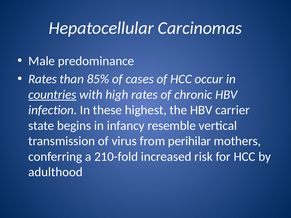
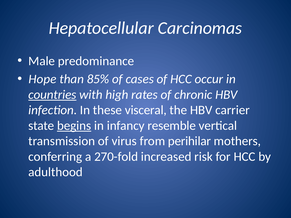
Rates at (43, 79): Rates -> Hope
highest: highest -> visceral
begins underline: none -> present
210-fold: 210-fold -> 270-fold
